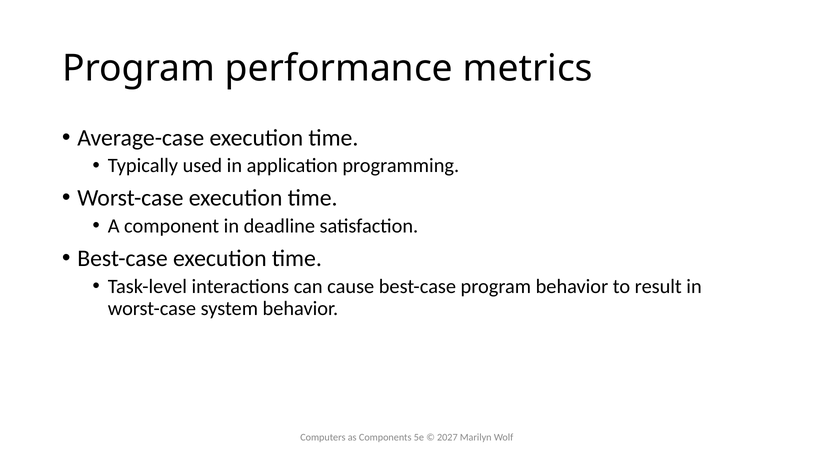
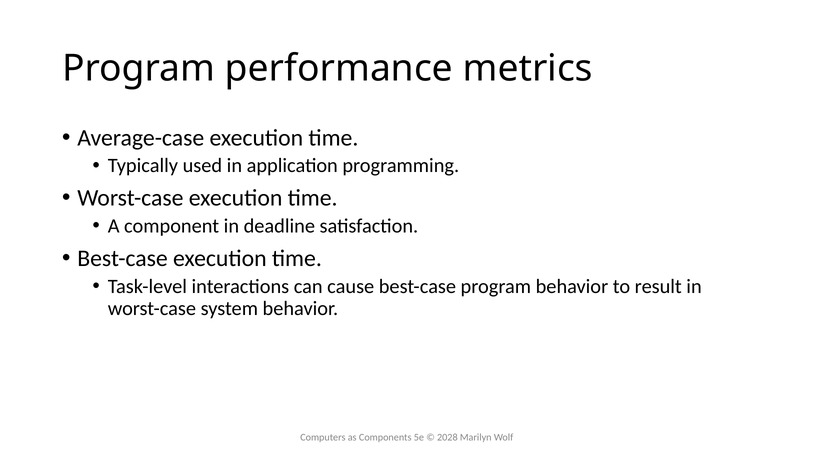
2027: 2027 -> 2028
